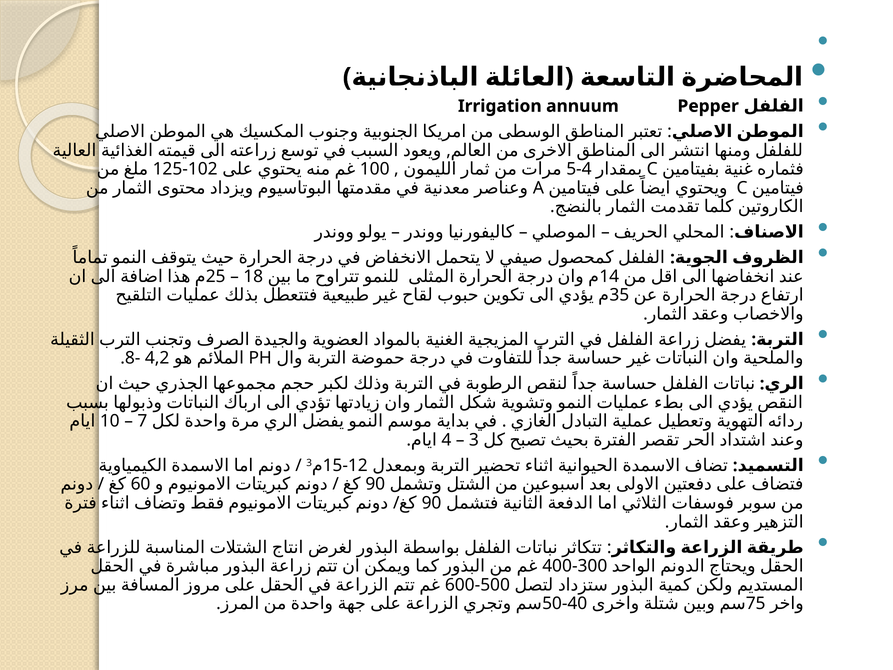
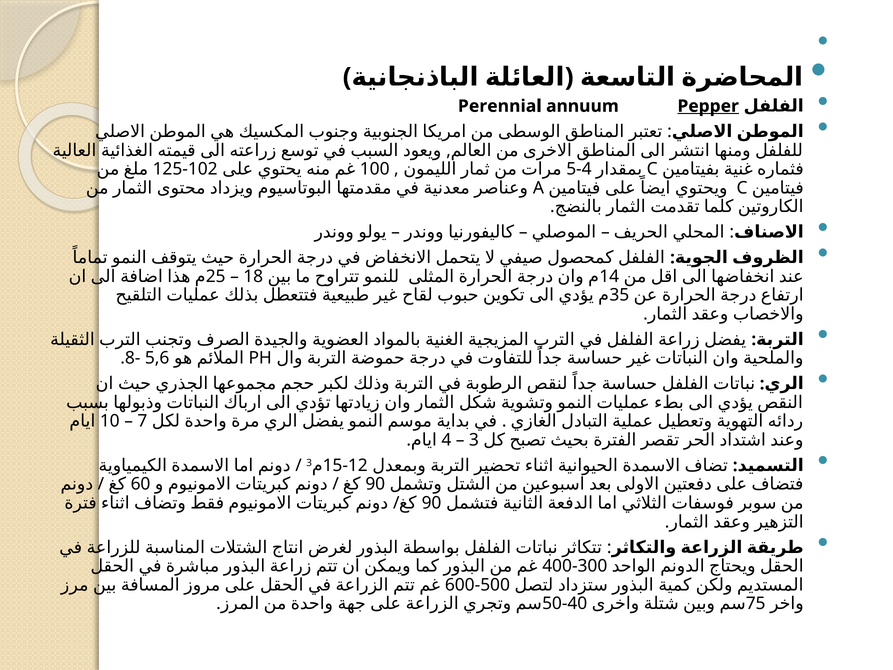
Irrigation: Irrigation -> Perennial
Pepper underline: none -> present
4,2: 4,2 -> 5,6
